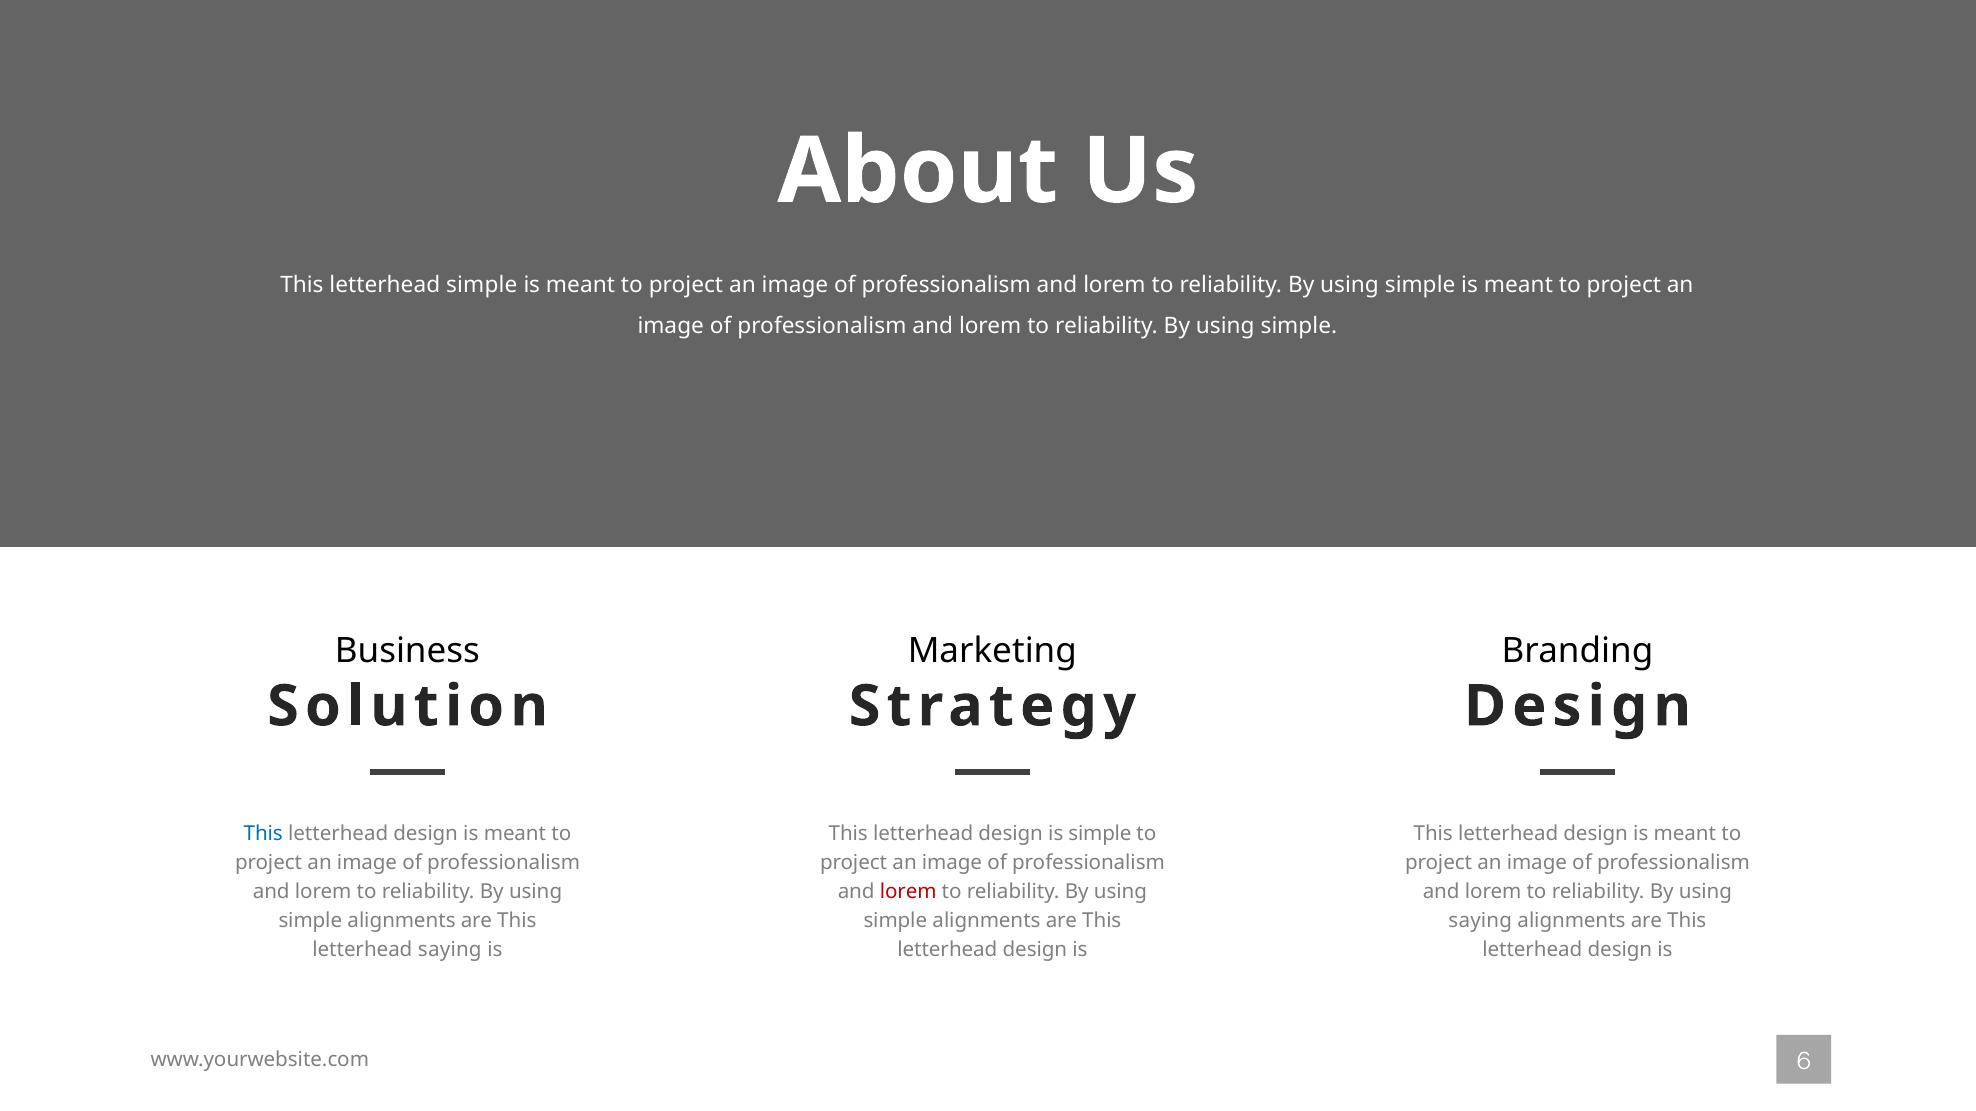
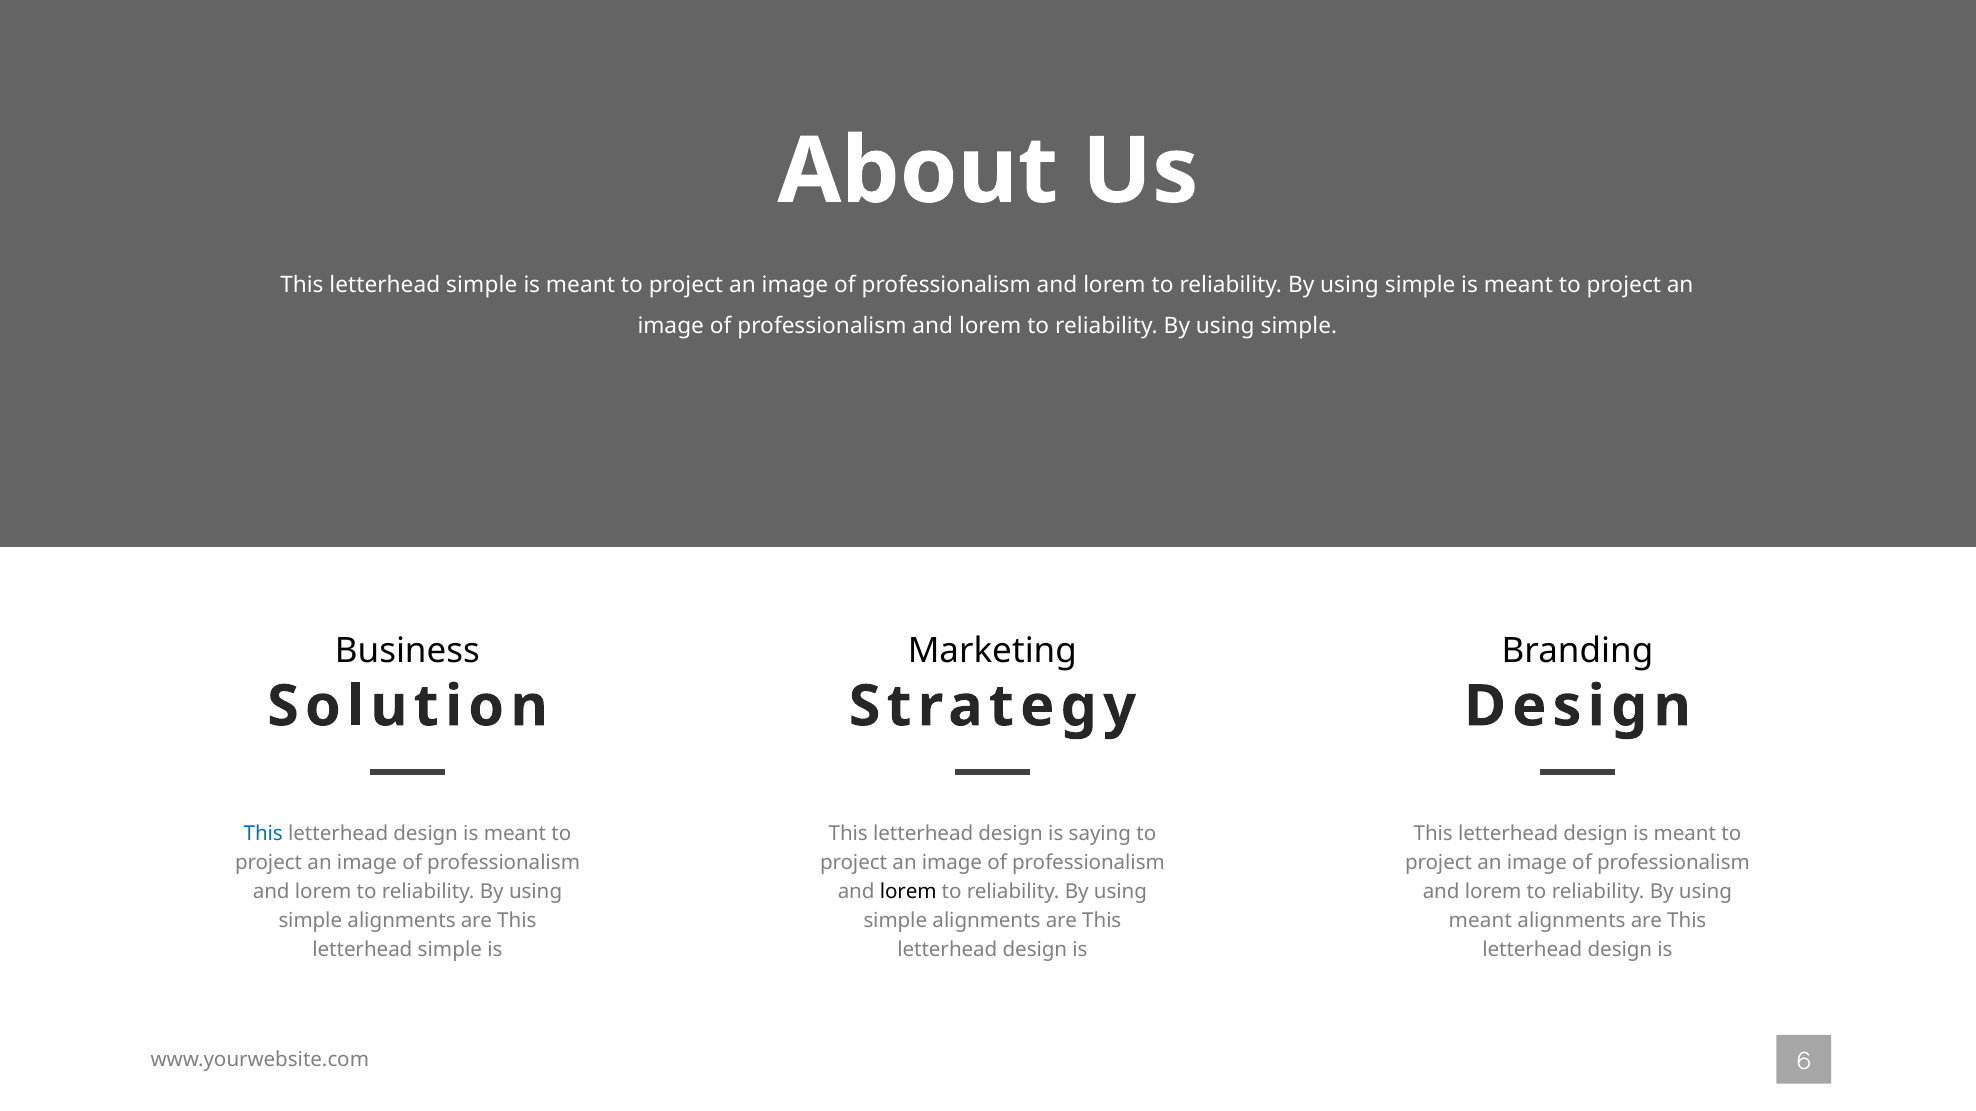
is simple: simple -> saying
lorem at (908, 892) colour: red -> black
saying at (1480, 921): saying -> meant
saying at (450, 950): saying -> simple
